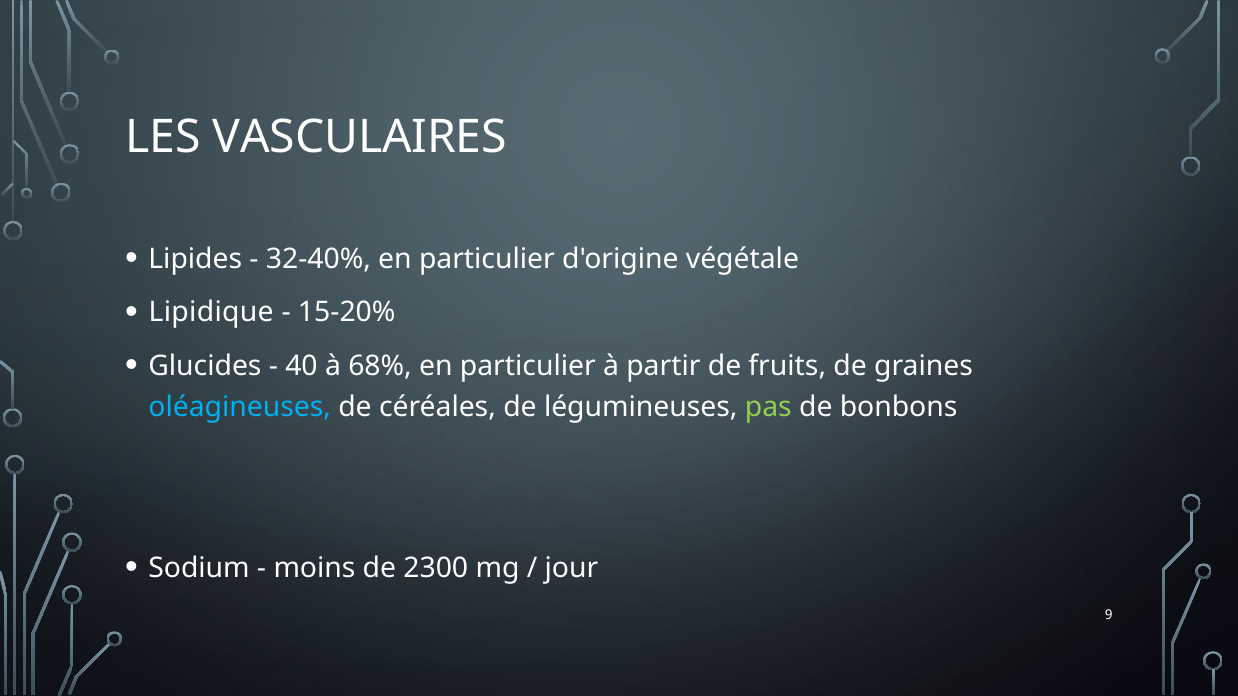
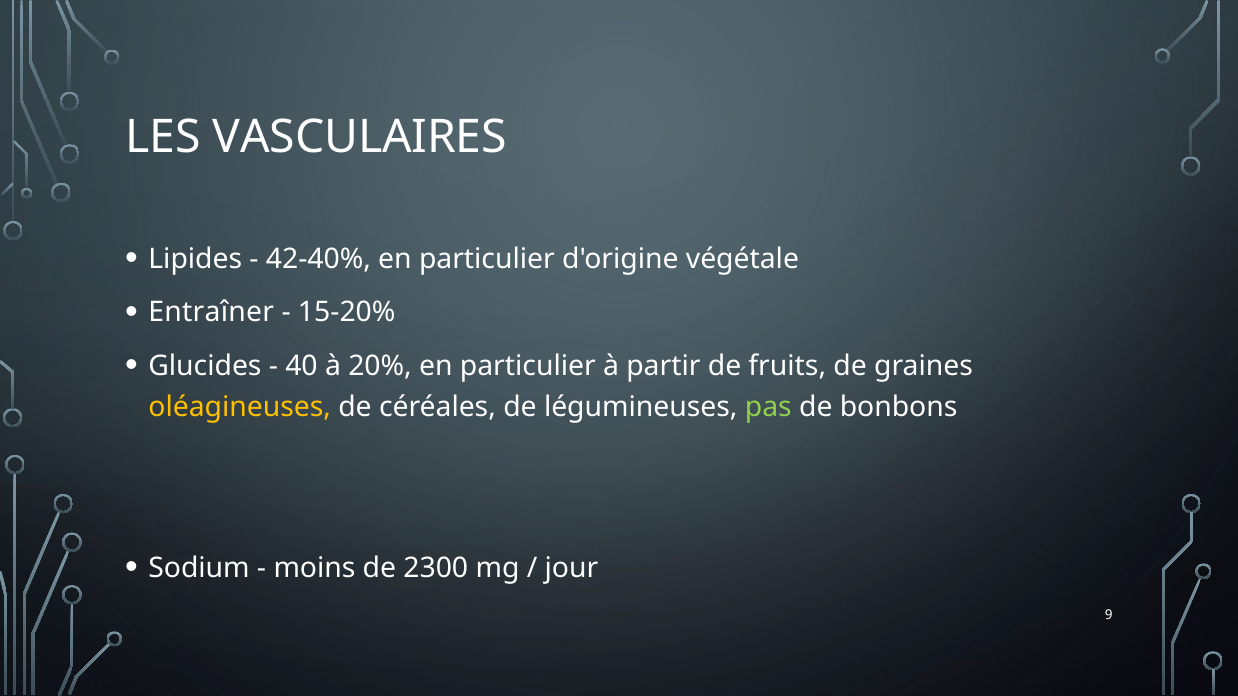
32-40%: 32-40% -> 42-40%
Lipidique: Lipidique -> Entraîner
68%: 68% -> 20%
oléagineuses colour: light blue -> yellow
